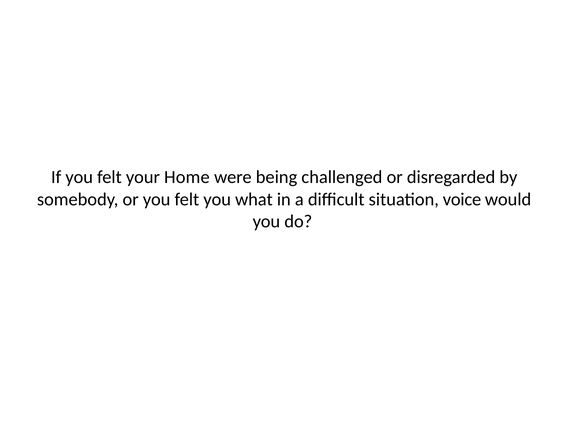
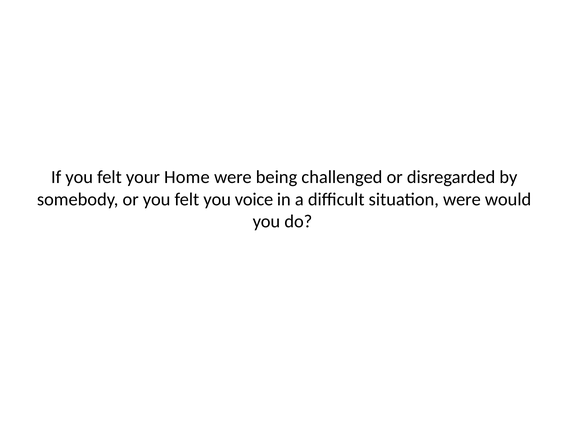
what: what -> voice
situation voice: voice -> were
